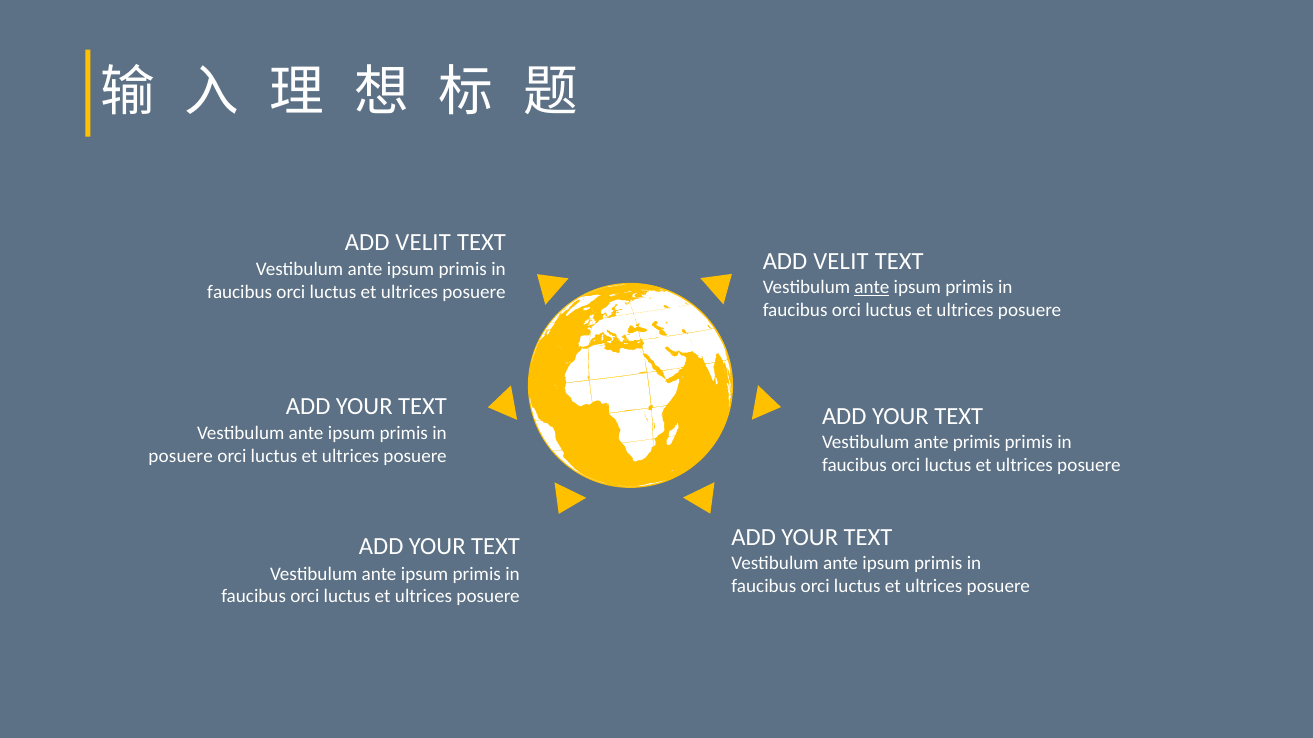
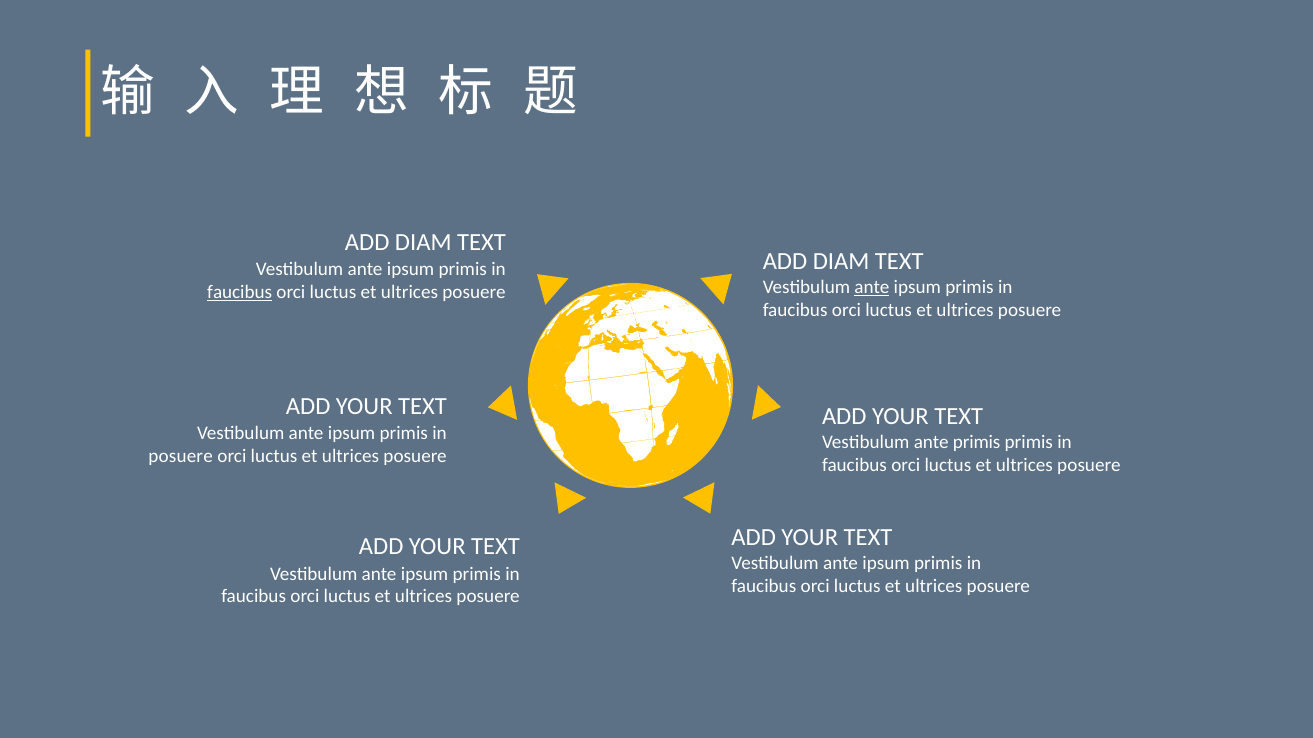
VELIT at (423, 243): VELIT -> DIAM
VELIT at (841, 262): VELIT -> DIAM
faucibus at (240, 293) underline: none -> present
